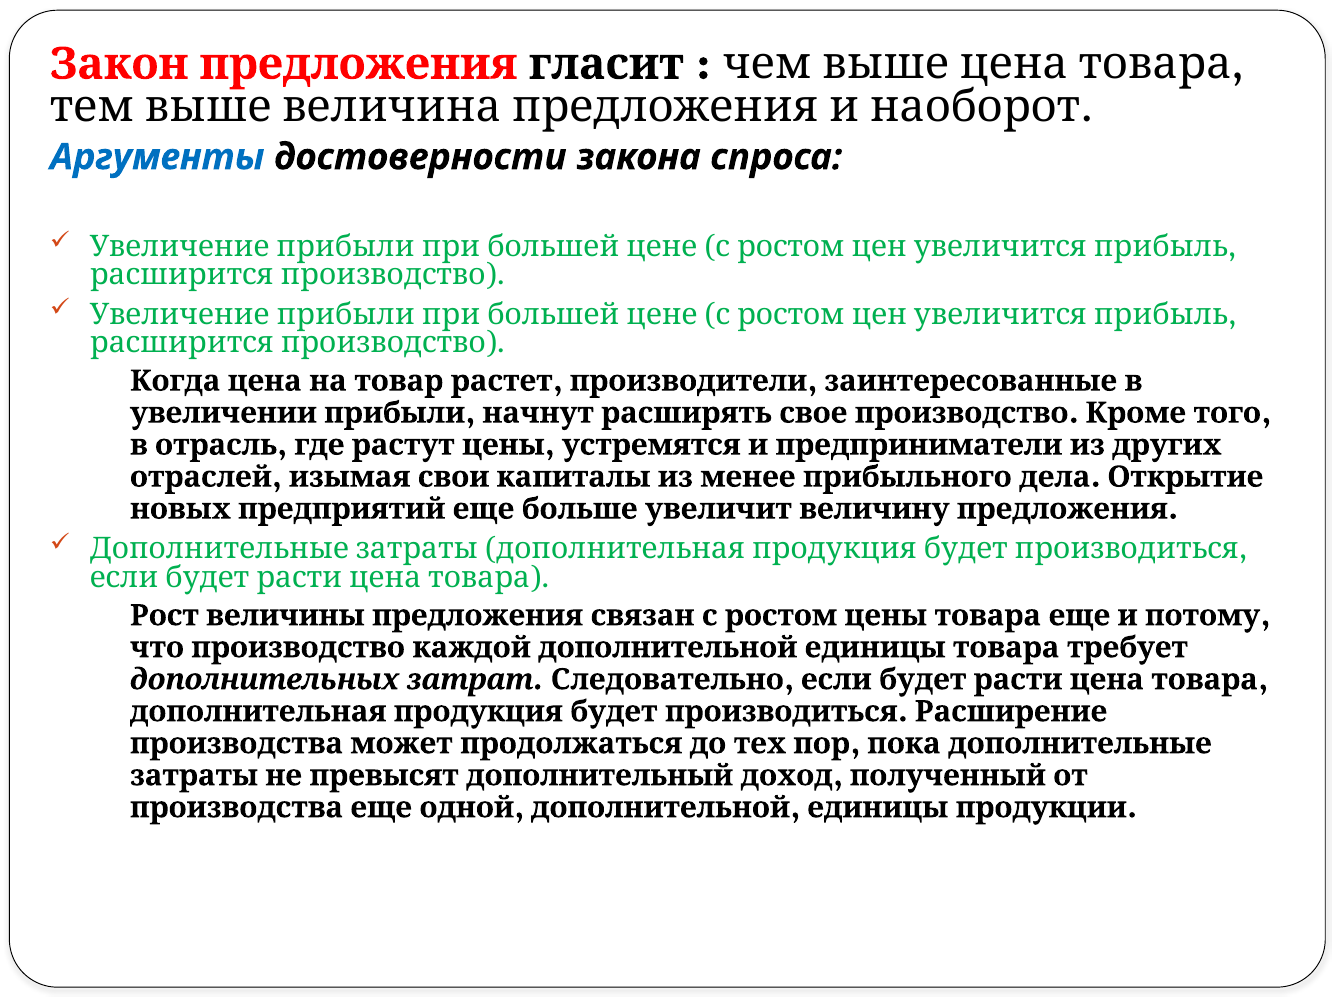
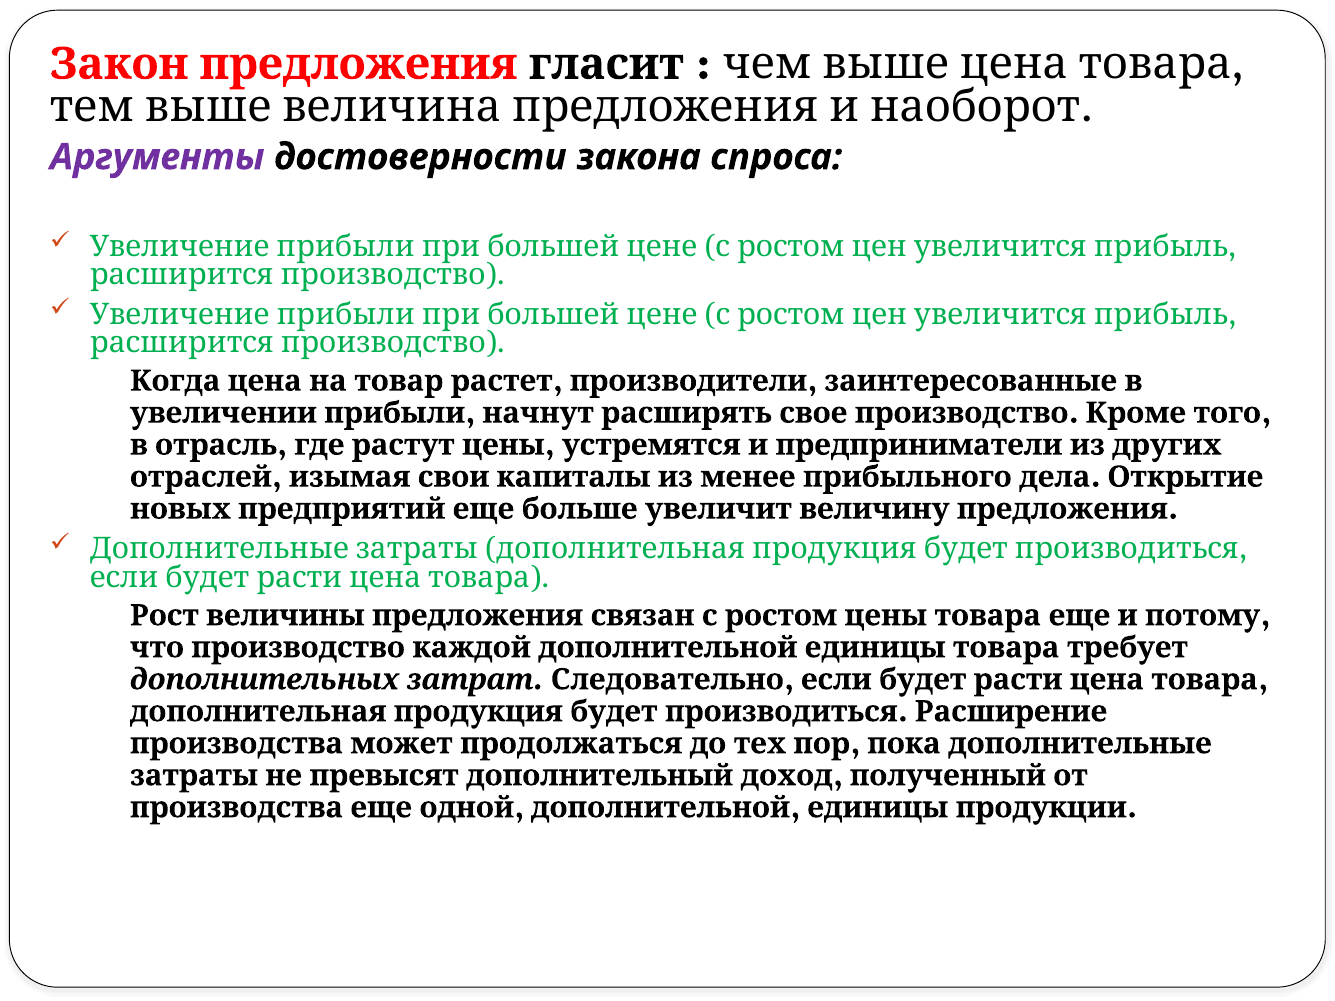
Аргументы colour: blue -> purple
